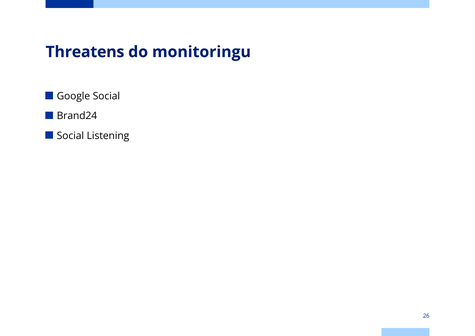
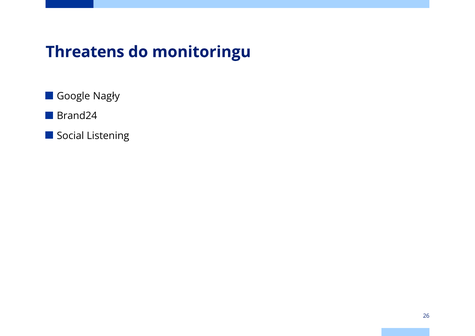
Google Social: Social -> Nagły
